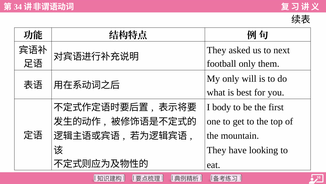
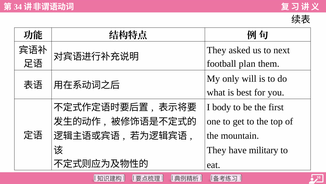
football only: only -> plan
looking: looking -> military
